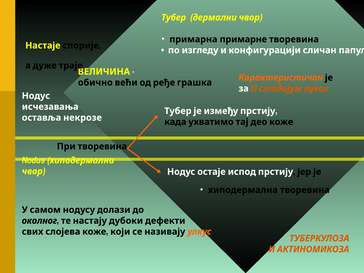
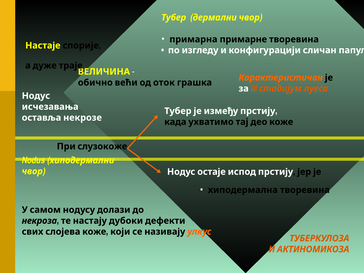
ређе: ређе -> оток
При творевина: творевина -> слузокоже
околног: околног -> некроза
